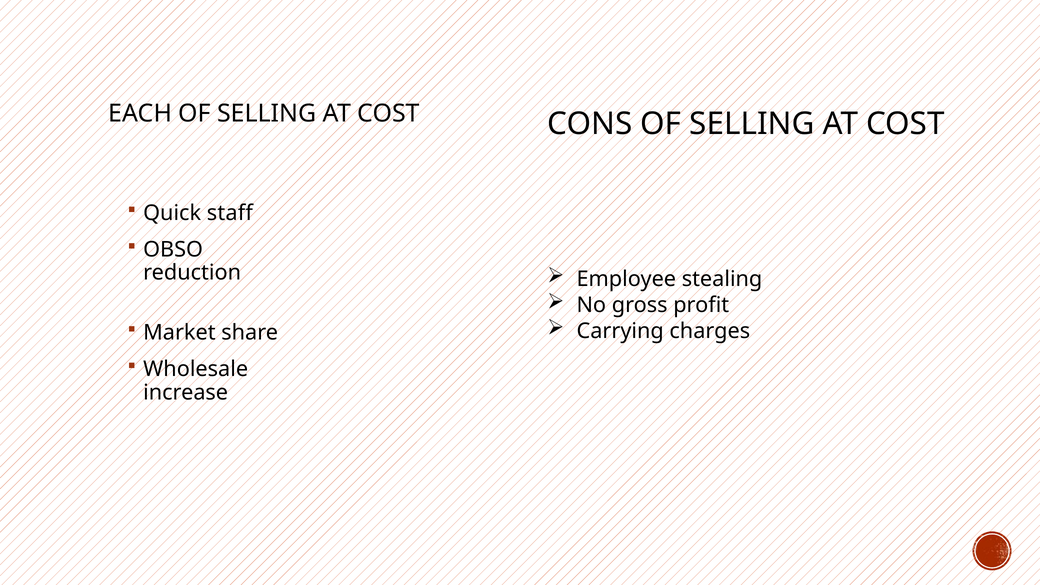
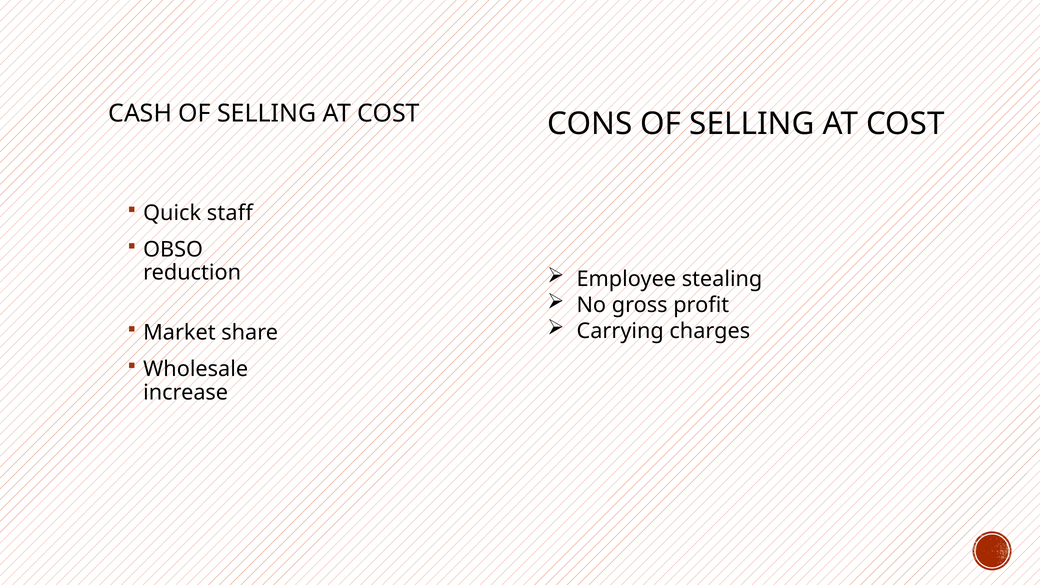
EACH: EACH -> CASH
